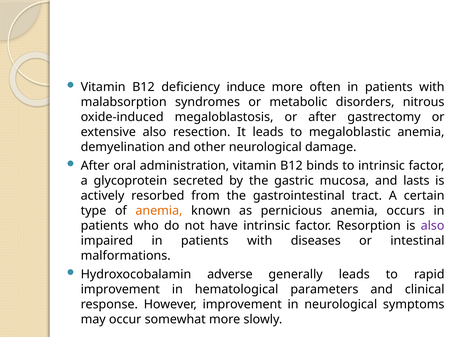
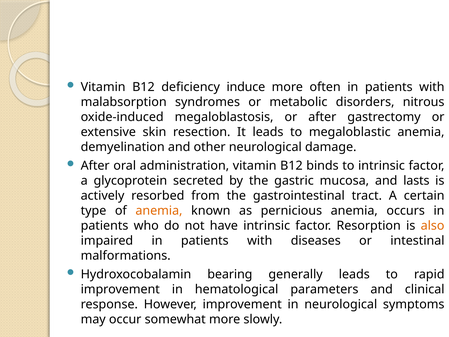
extensive also: also -> skin
also at (433, 226) colour: purple -> orange
adverse: adverse -> bearing
